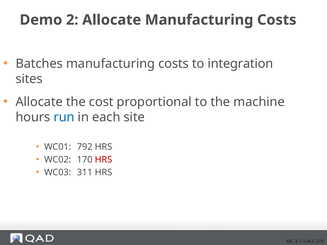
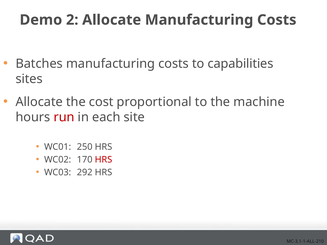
integration: integration -> capabilities
run colour: blue -> red
792: 792 -> 250
311: 311 -> 292
